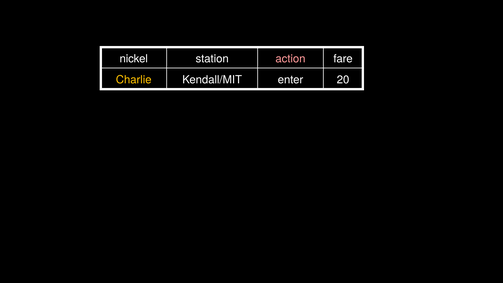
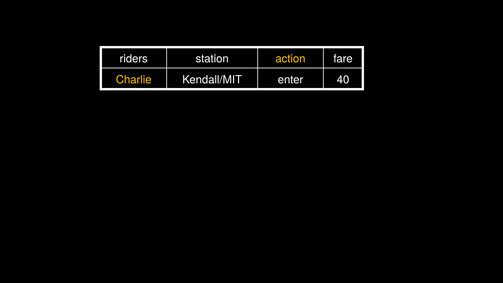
nickel: nickel -> riders
action colour: pink -> yellow
20: 20 -> 40
